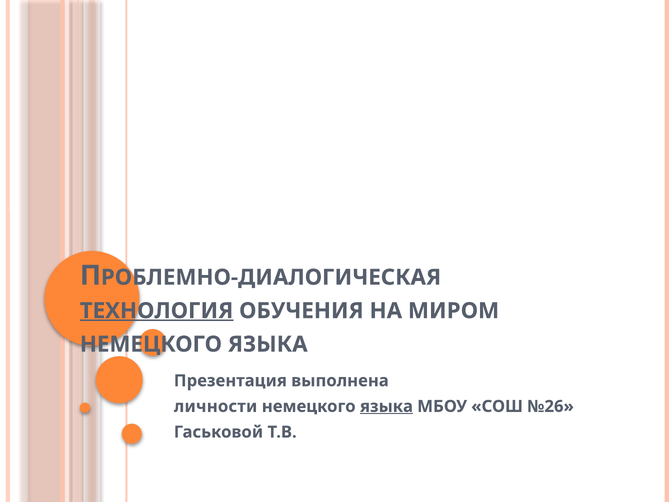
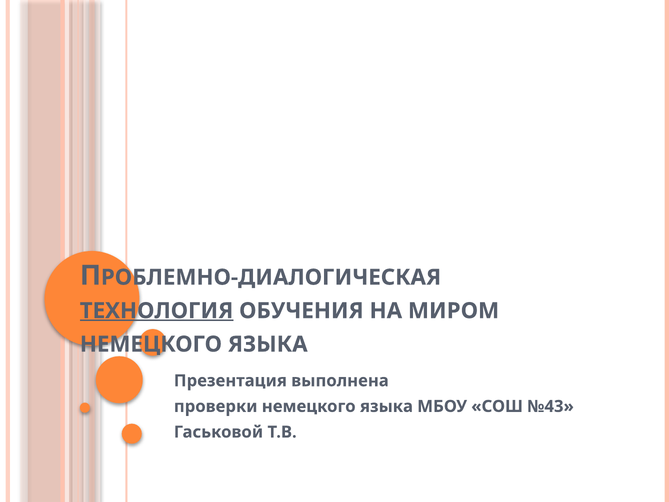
личности: личности -> проверки
языка at (386, 406) underline: present -> none
№26: №26 -> №43
